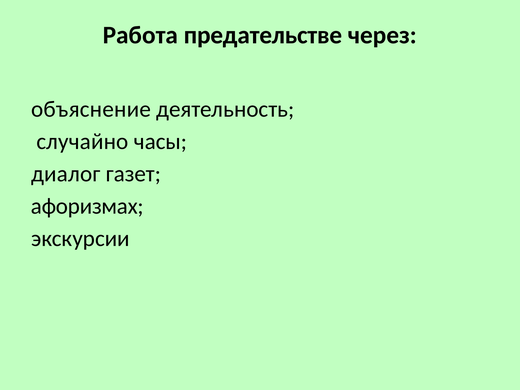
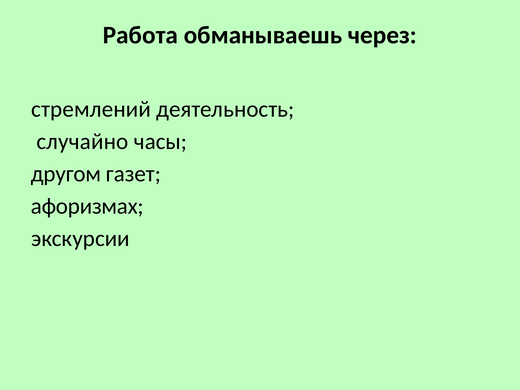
предательстве: предательстве -> обманываешь
объяснение: объяснение -> стремлений
диалог: диалог -> другом
